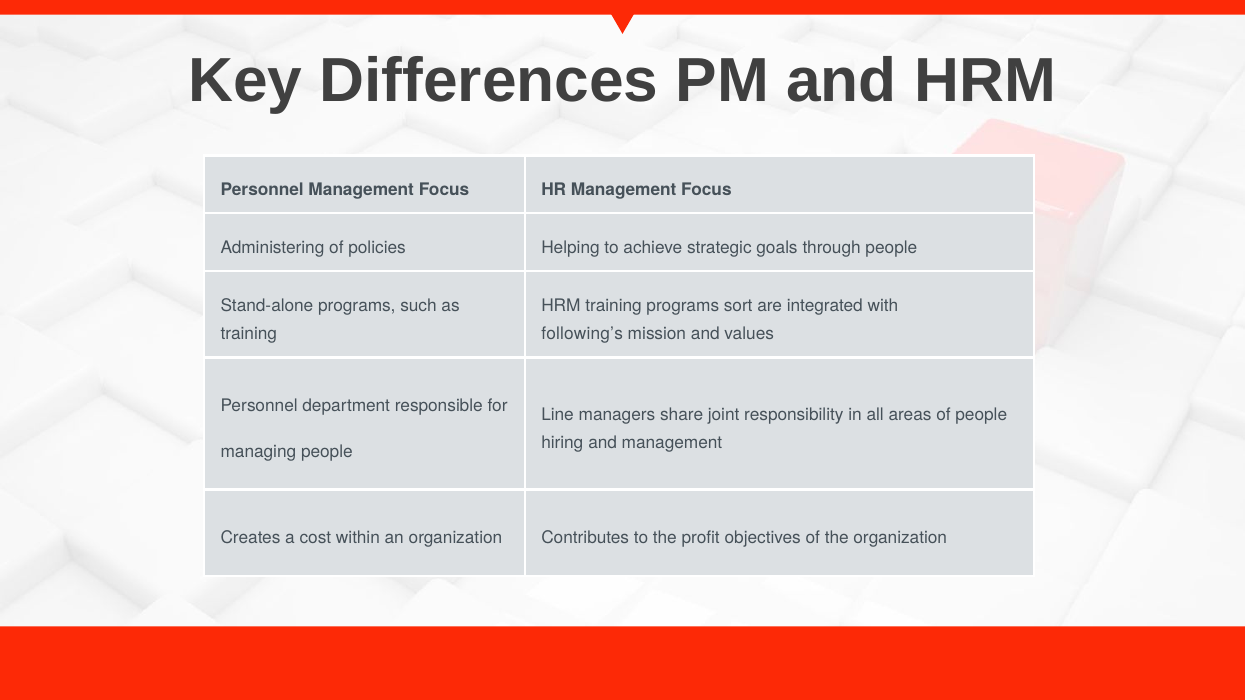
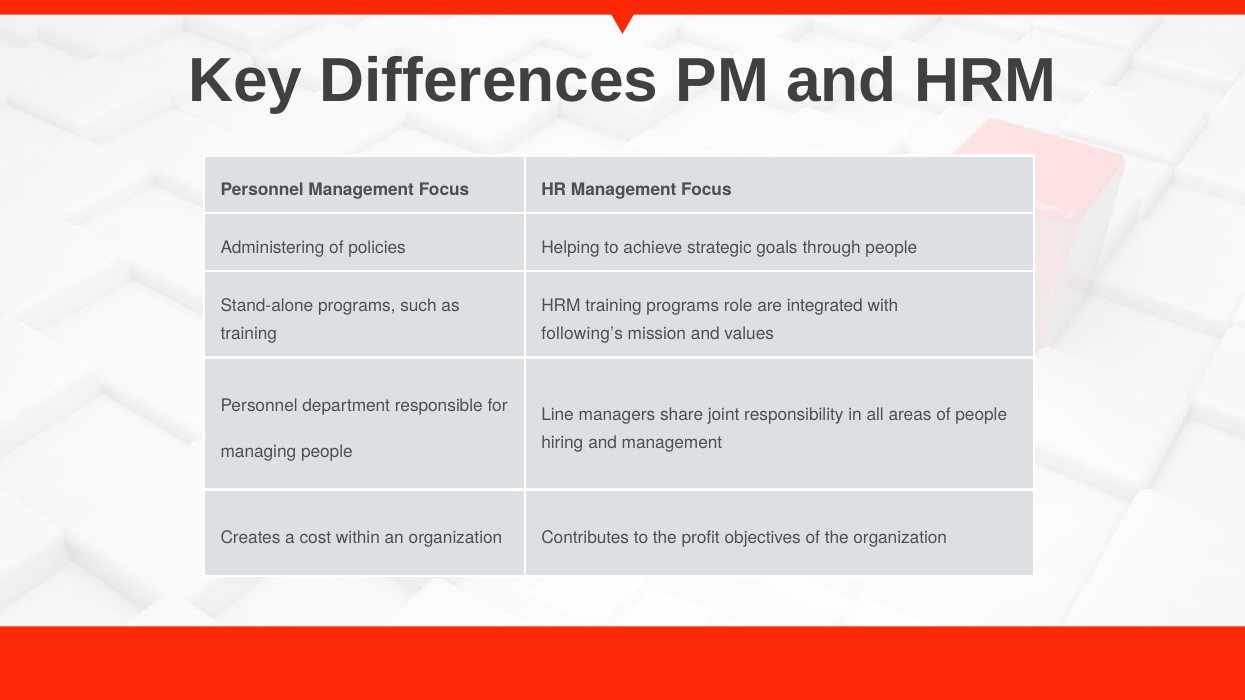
sort: sort -> role
